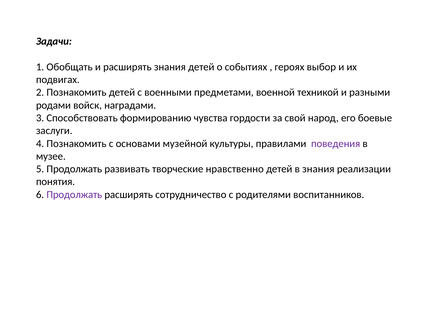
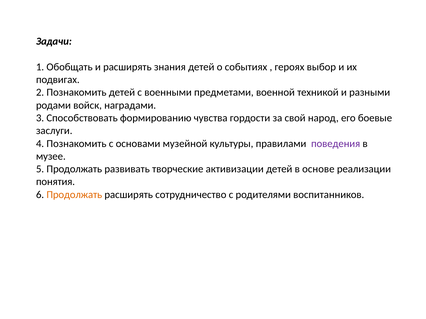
нравственно: нравственно -> активизации
в знания: знания -> основе
Продолжать at (74, 195) colour: purple -> orange
